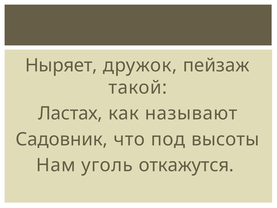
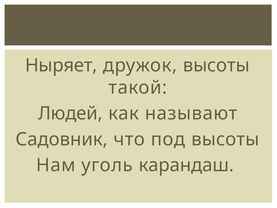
дружок пейзаж: пейзаж -> высоты
Ластах: Ластах -> Людей
откажутся: откажутся -> карандаш
